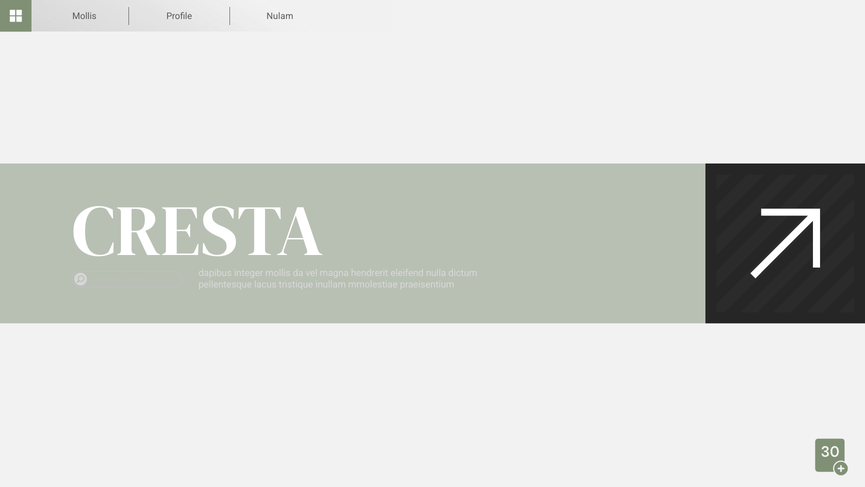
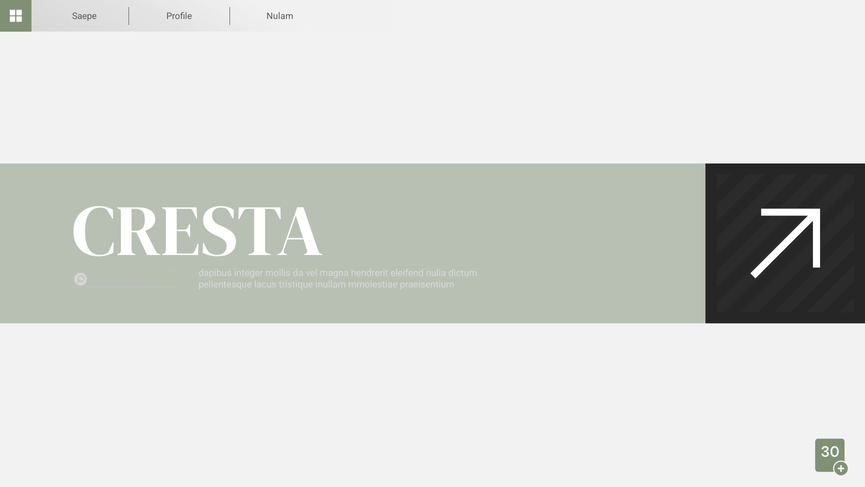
Mollis at (84, 16): Mollis -> Saepe
